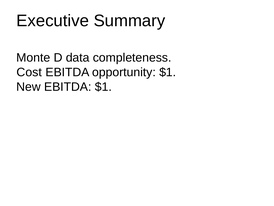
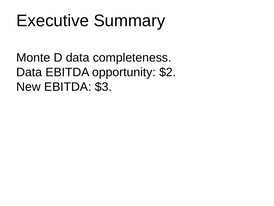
Cost at (29, 72): Cost -> Data
opportunity $1: $1 -> $2
EBITDA $1: $1 -> $3
